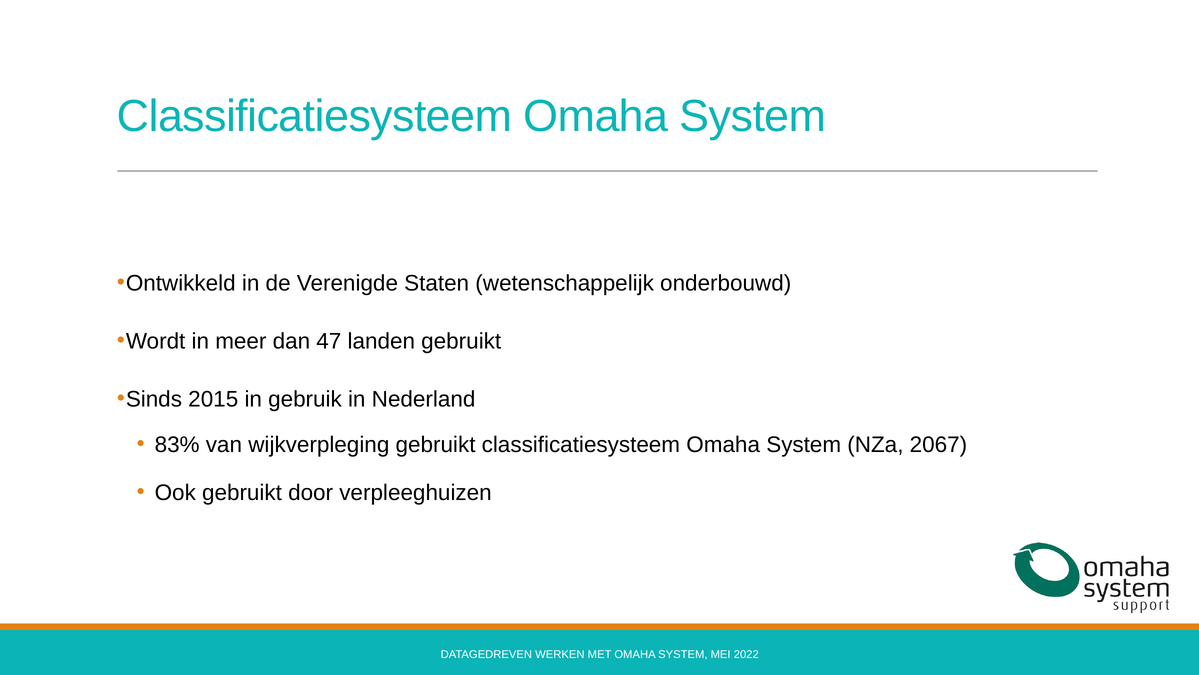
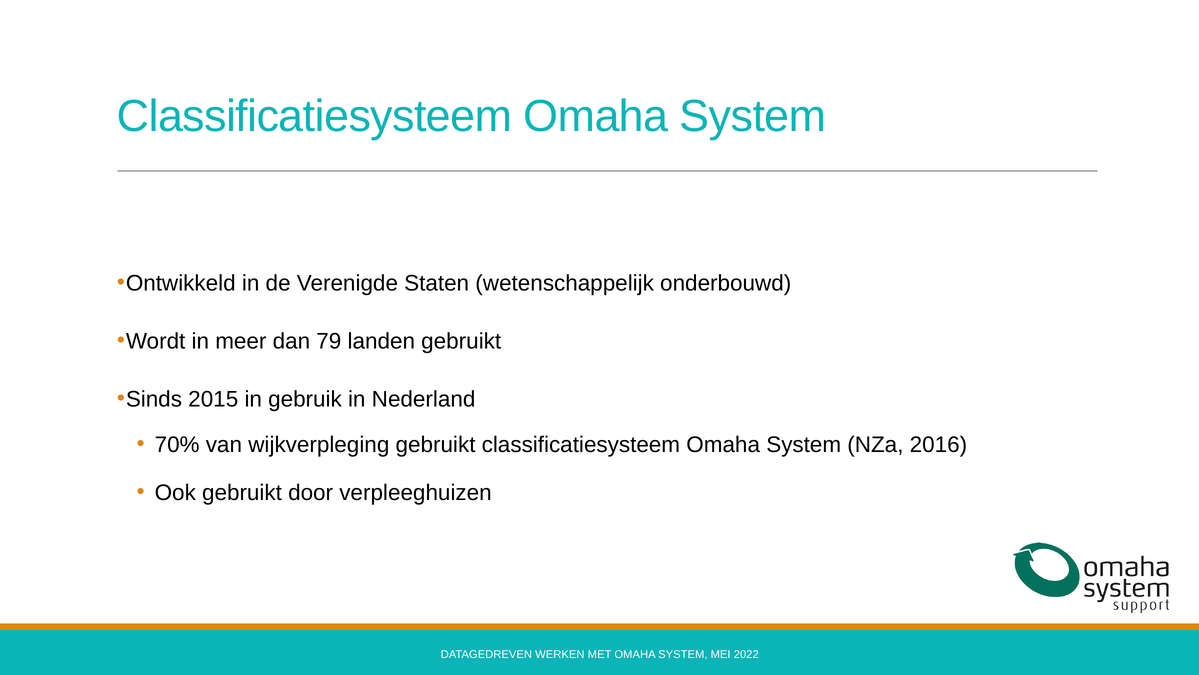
47: 47 -> 79
83%: 83% -> 70%
2067: 2067 -> 2016
